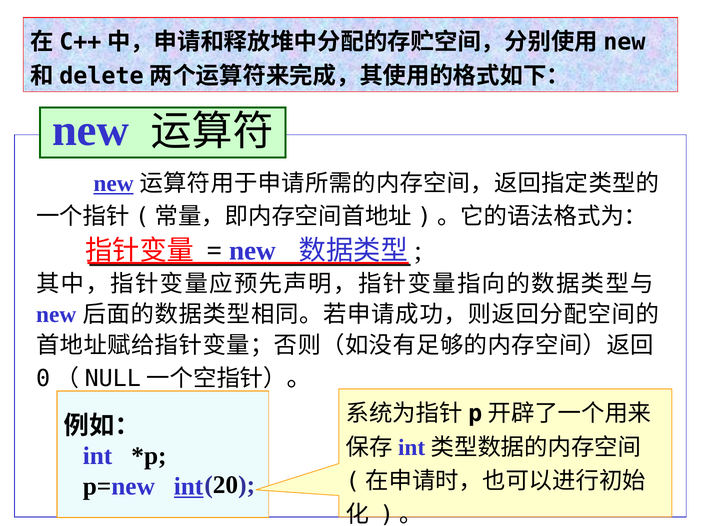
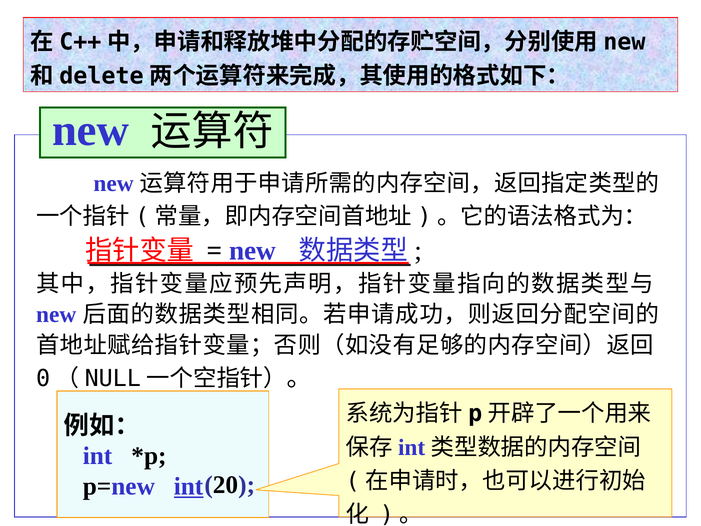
new at (114, 183) underline: present -> none
